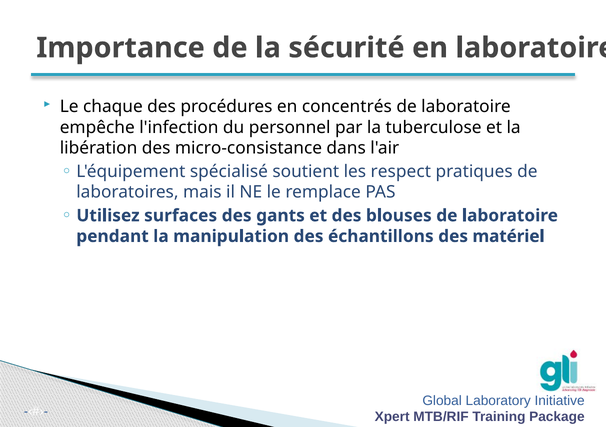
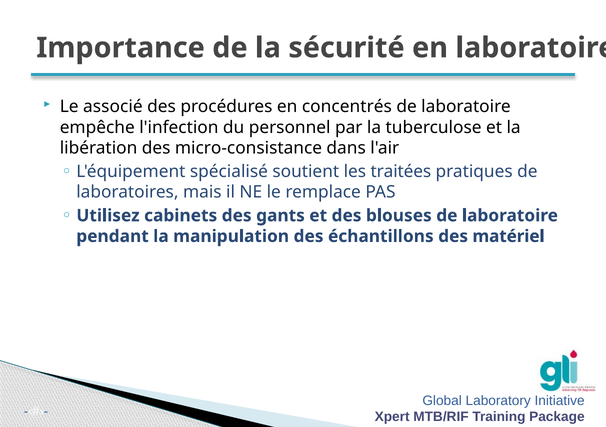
chaque: chaque -> associé
respect: respect -> traitées
surfaces: surfaces -> cabinets
